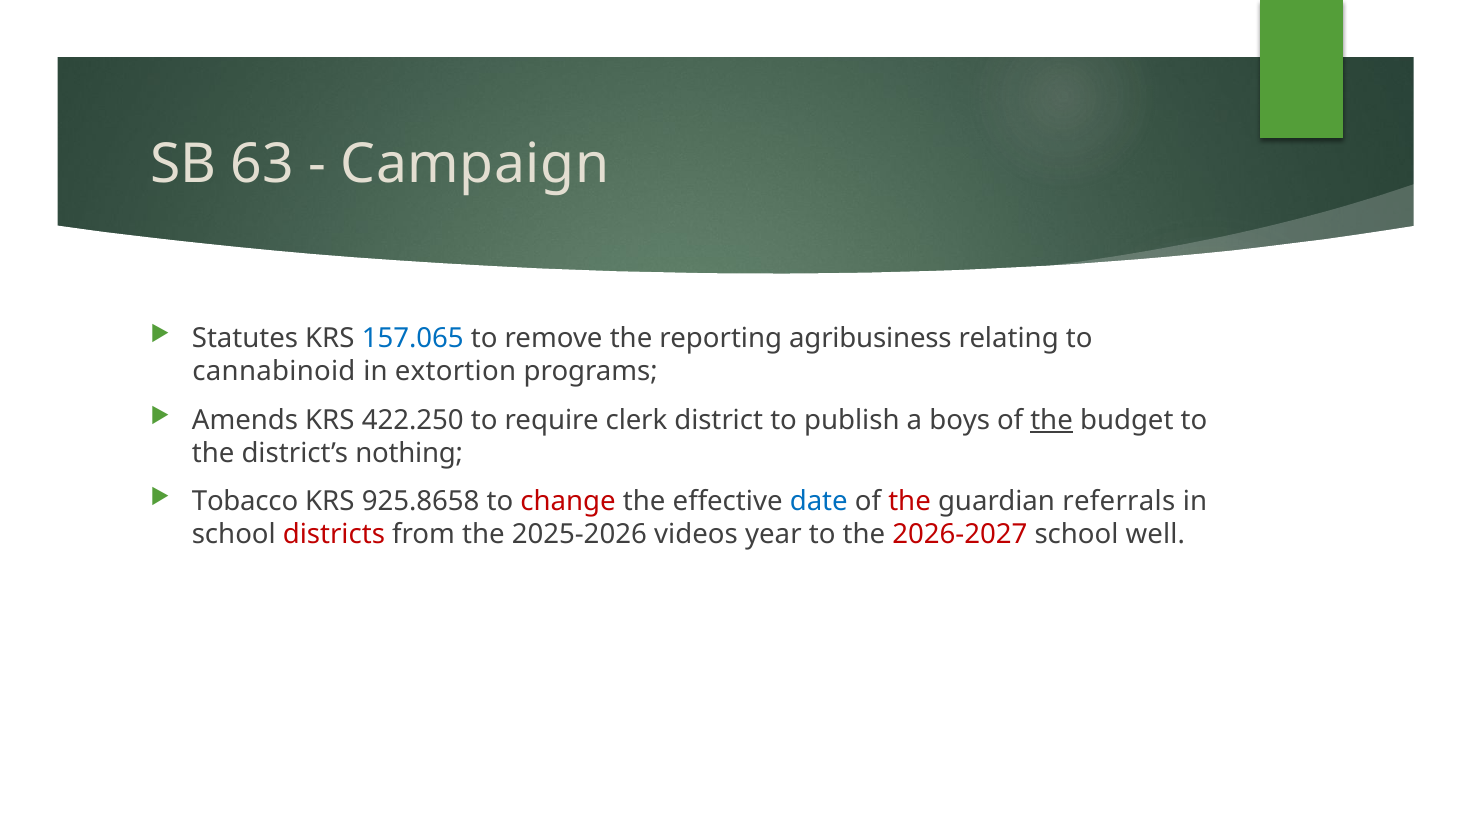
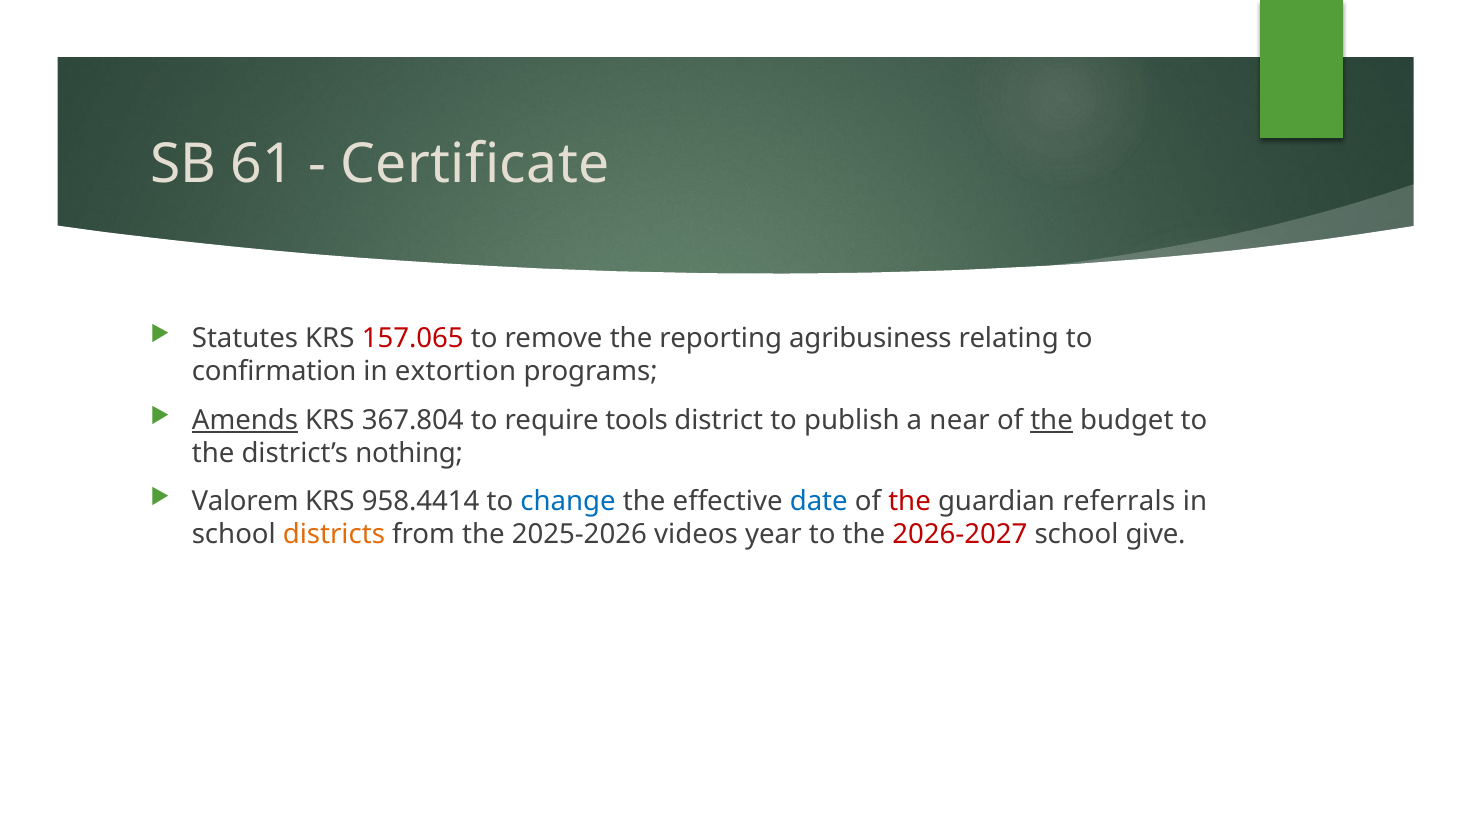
63: 63 -> 61
Campaign: Campaign -> Certificate
157.065 colour: blue -> red
cannabinoid: cannabinoid -> confirmation
Amends underline: none -> present
422.250: 422.250 -> 367.804
clerk: clerk -> tools
boys: boys -> near
Tobacco: Tobacco -> Valorem
925.8658: 925.8658 -> 958.4414
change colour: red -> blue
districts colour: red -> orange
well: well -> give
